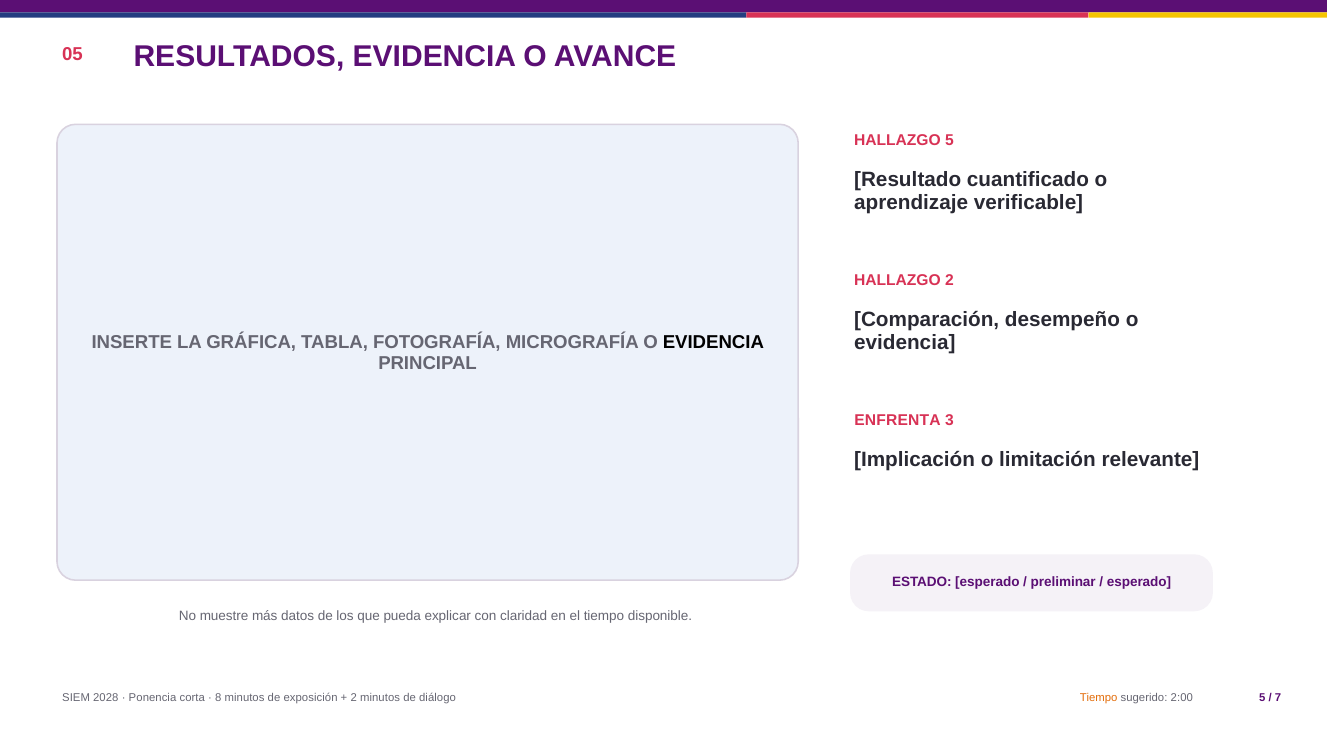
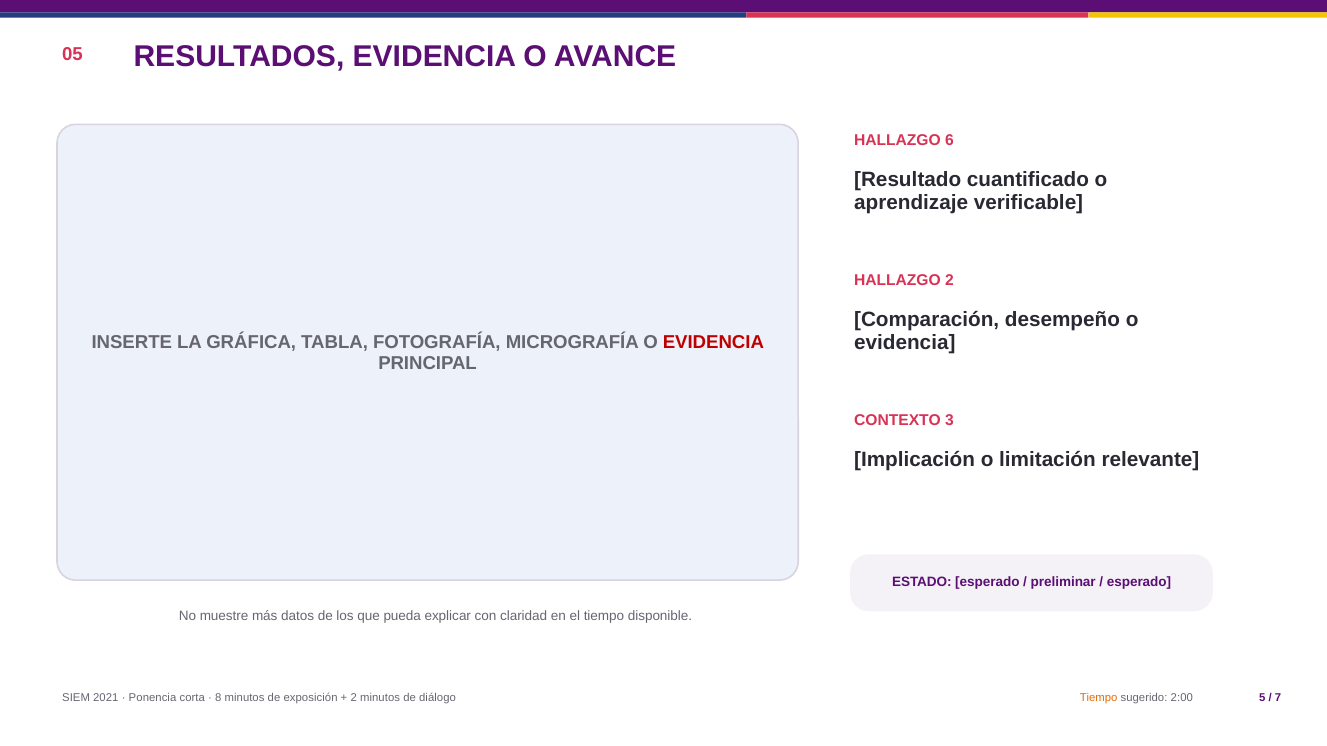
HALLAZGO 5: 5 -> 6
EVIDENCIA at (713, 342) colour: black -> red
ENFRENTA: ENFRENTA -> CONTEXTO
2028: 2028 -> 2021
